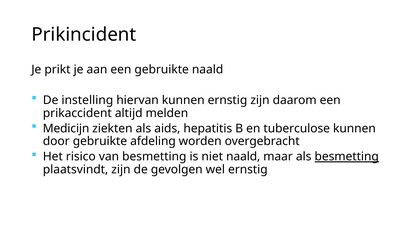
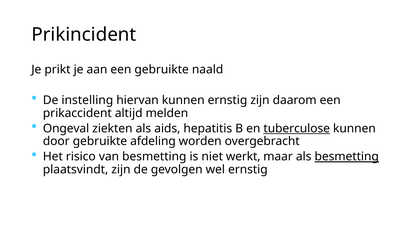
Medicijn: Medicijn -> Ongeval
tuberculose underline: none -> present
niet naald: naald -> werkt
